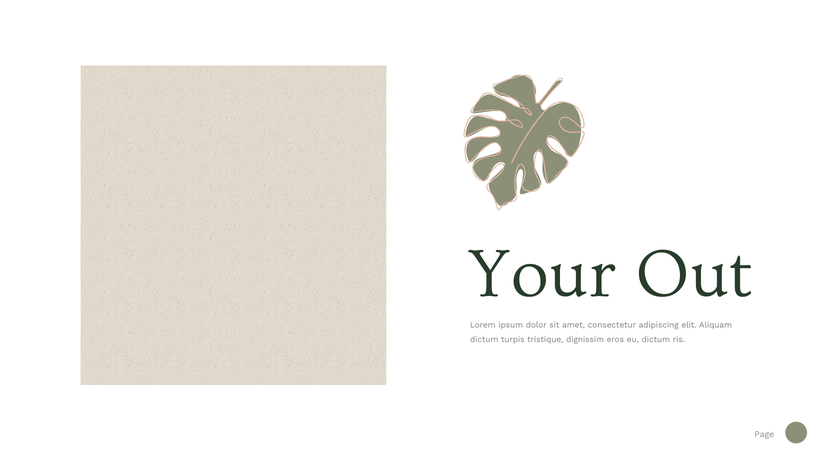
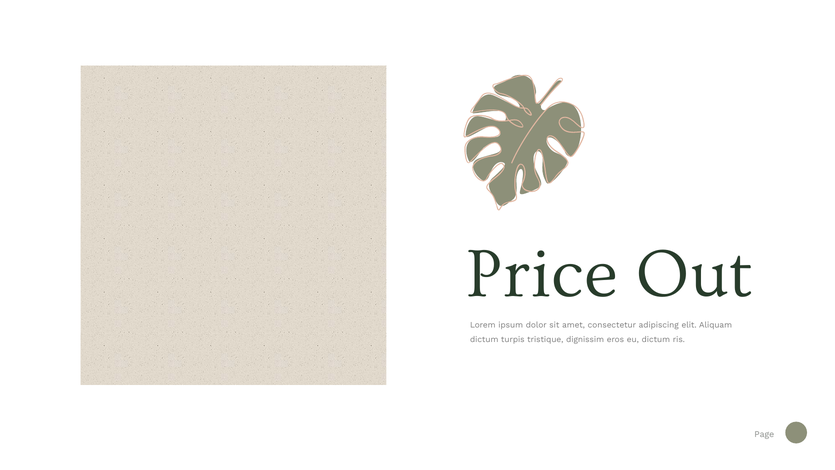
Your: Your -> Price
